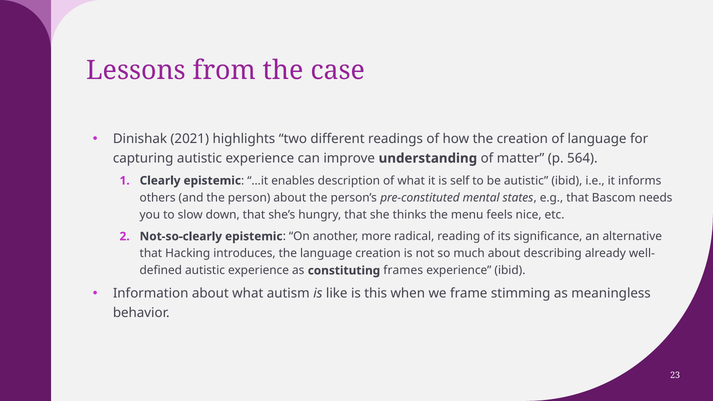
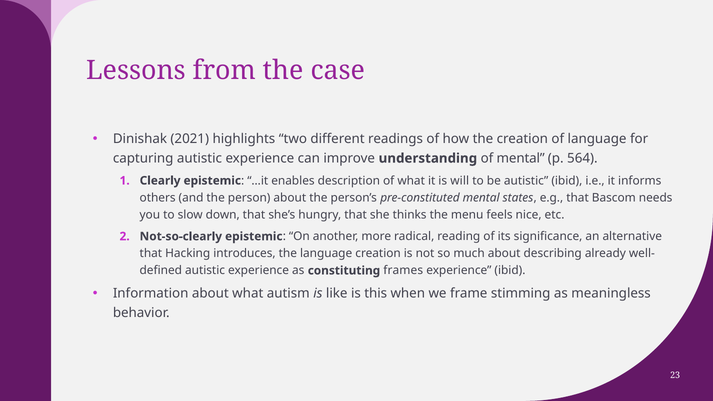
of matter: matter -> mental
self: self -> will
